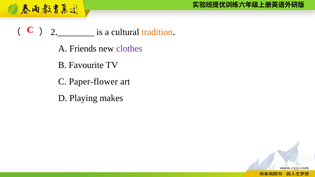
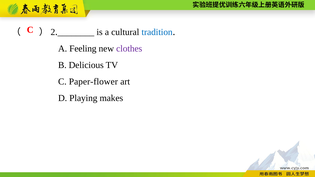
tradition colour: orange -> blue
Friends: Friends -> Feeling
Favourite: Favourite -> Delicious
